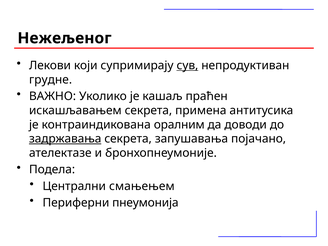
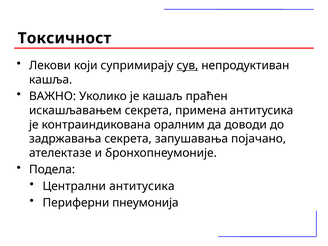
Нежељеног: Нежељеног -> Токсичност
грудне: грудне -> кашља
задржавања underline: present -> none
Централни смањењем: смањењем -> антитусика
